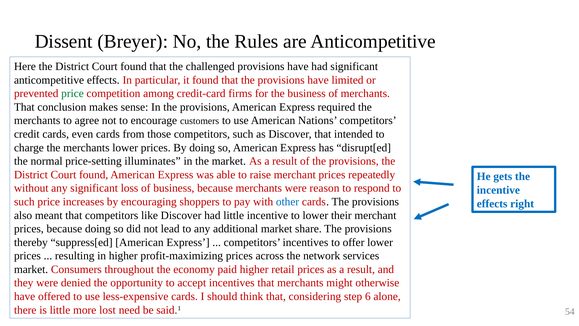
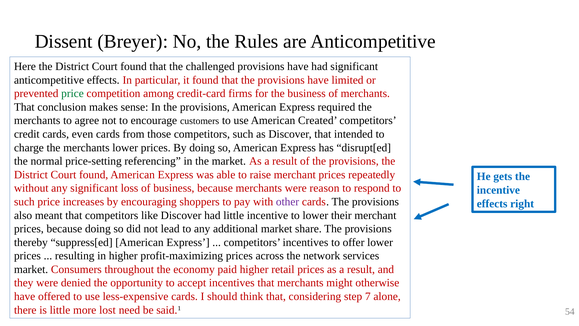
Nations: Nations -> Created
illuminates: illuminates -> referencing
other colour: blue -> purple
6: 6 -> 7
